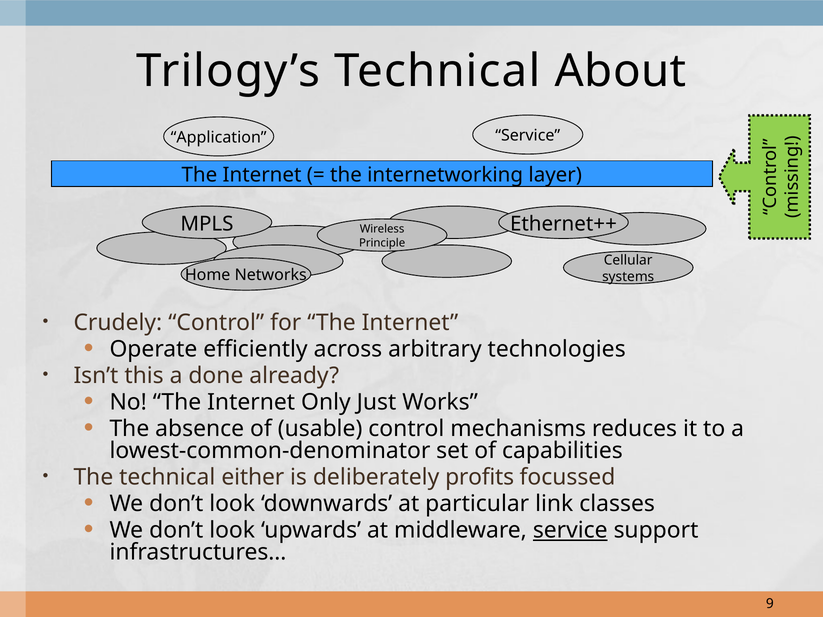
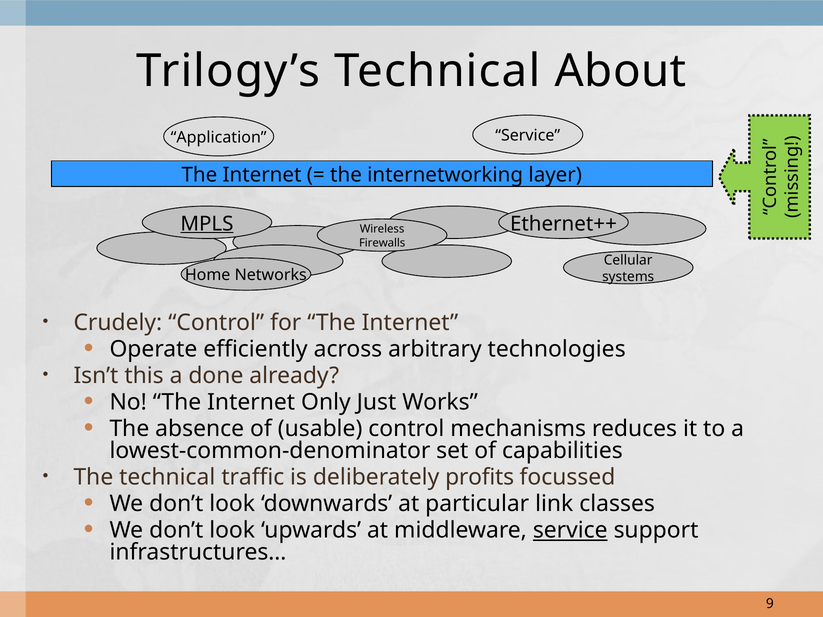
MPLS underline: none -> present
Principle: Principle -> Firewalls
either: either -> traffic
